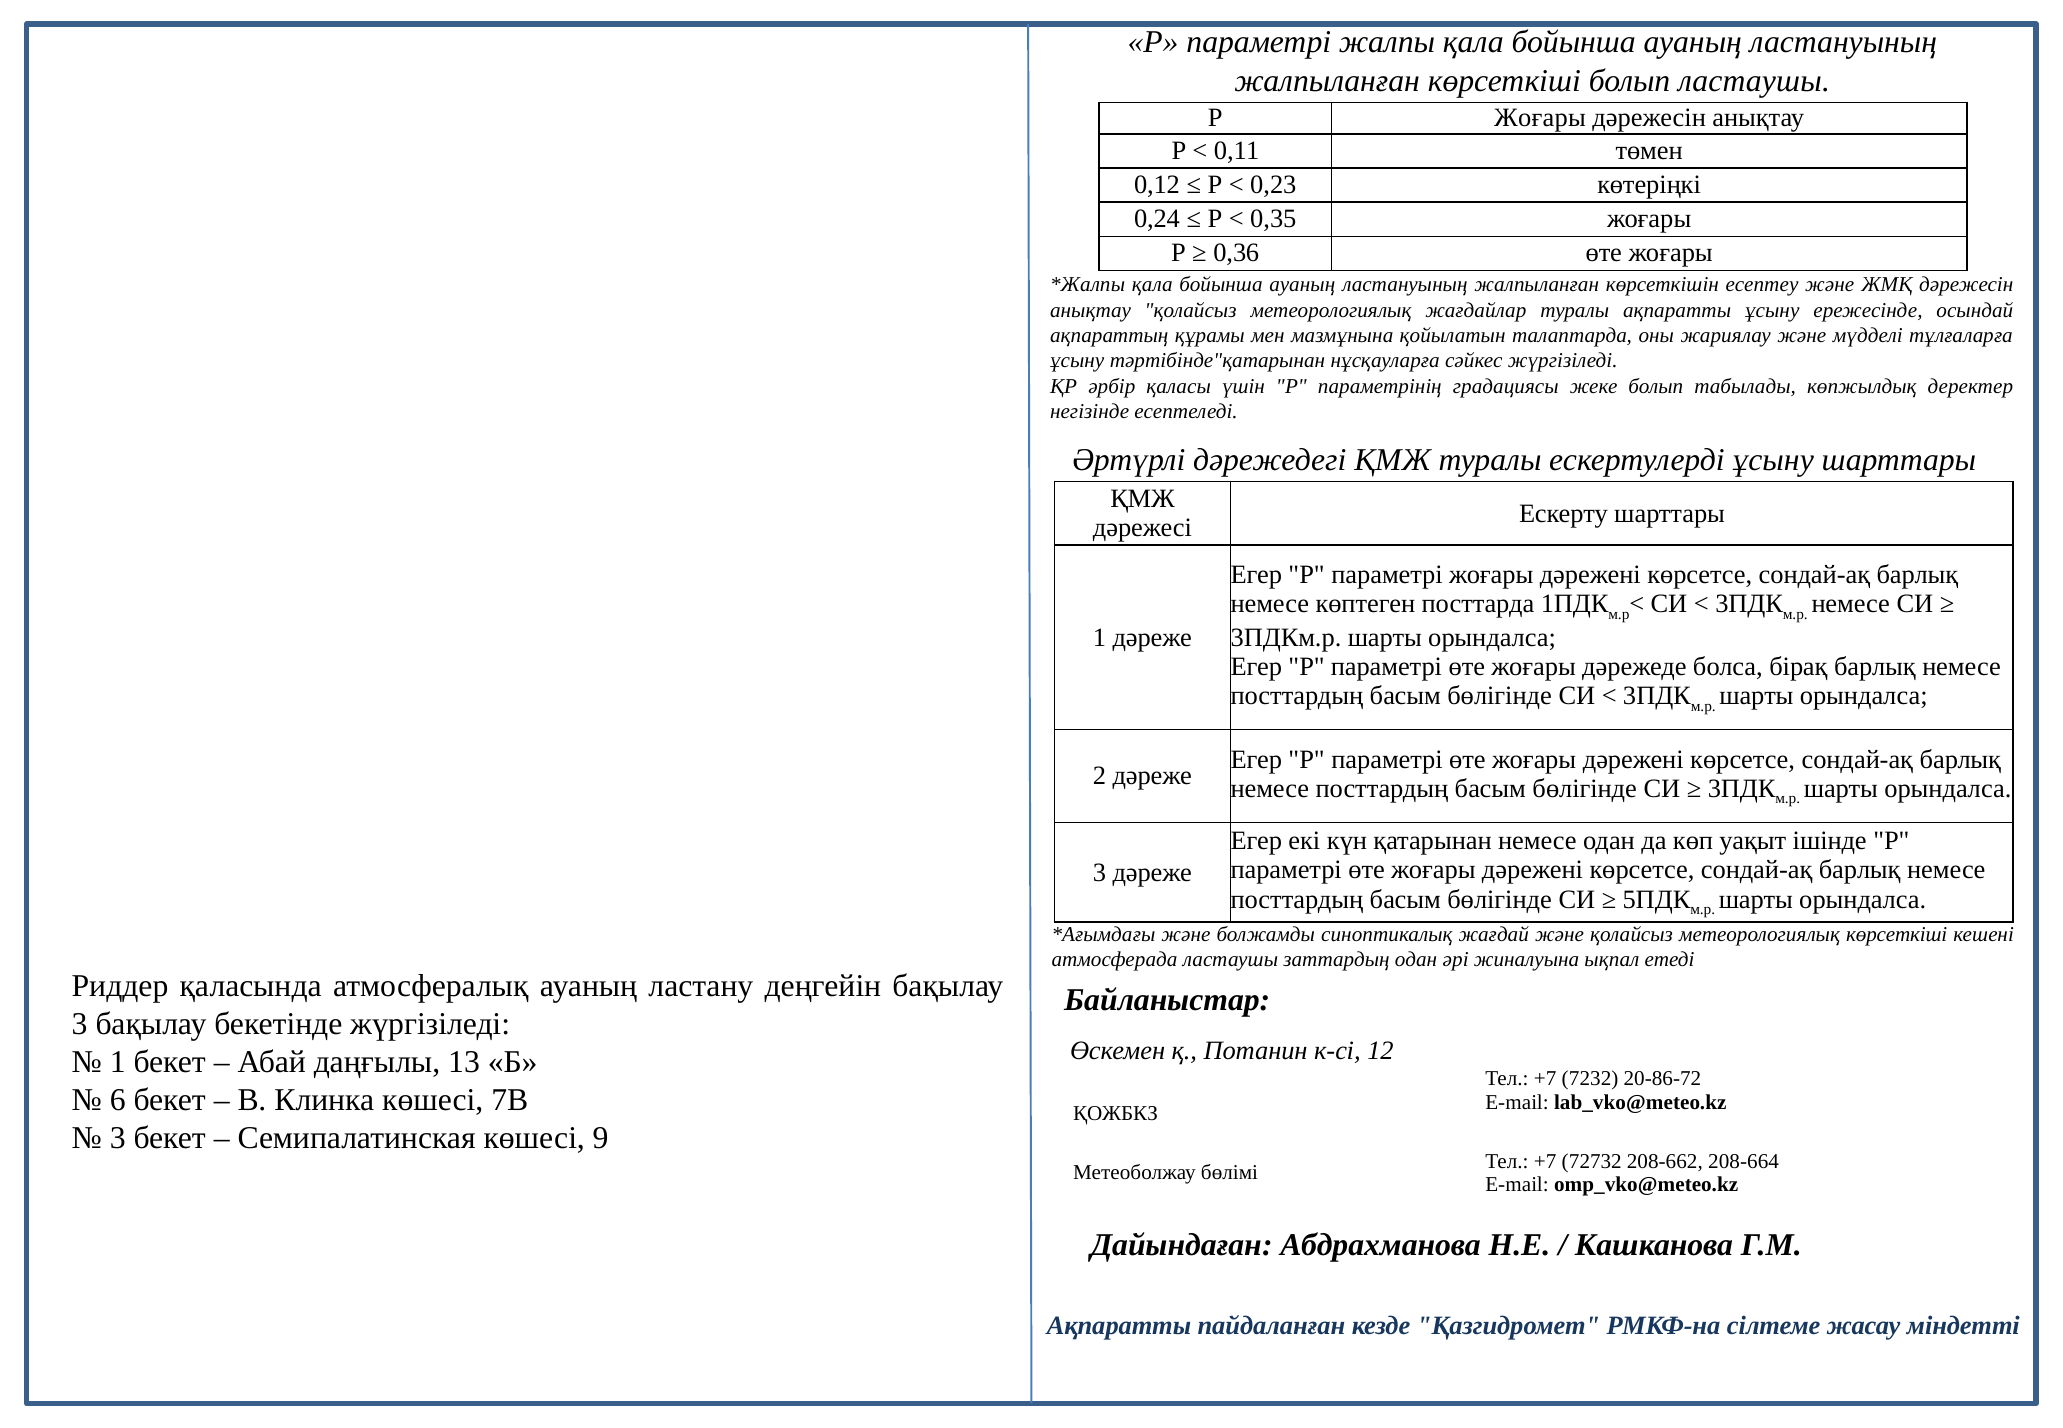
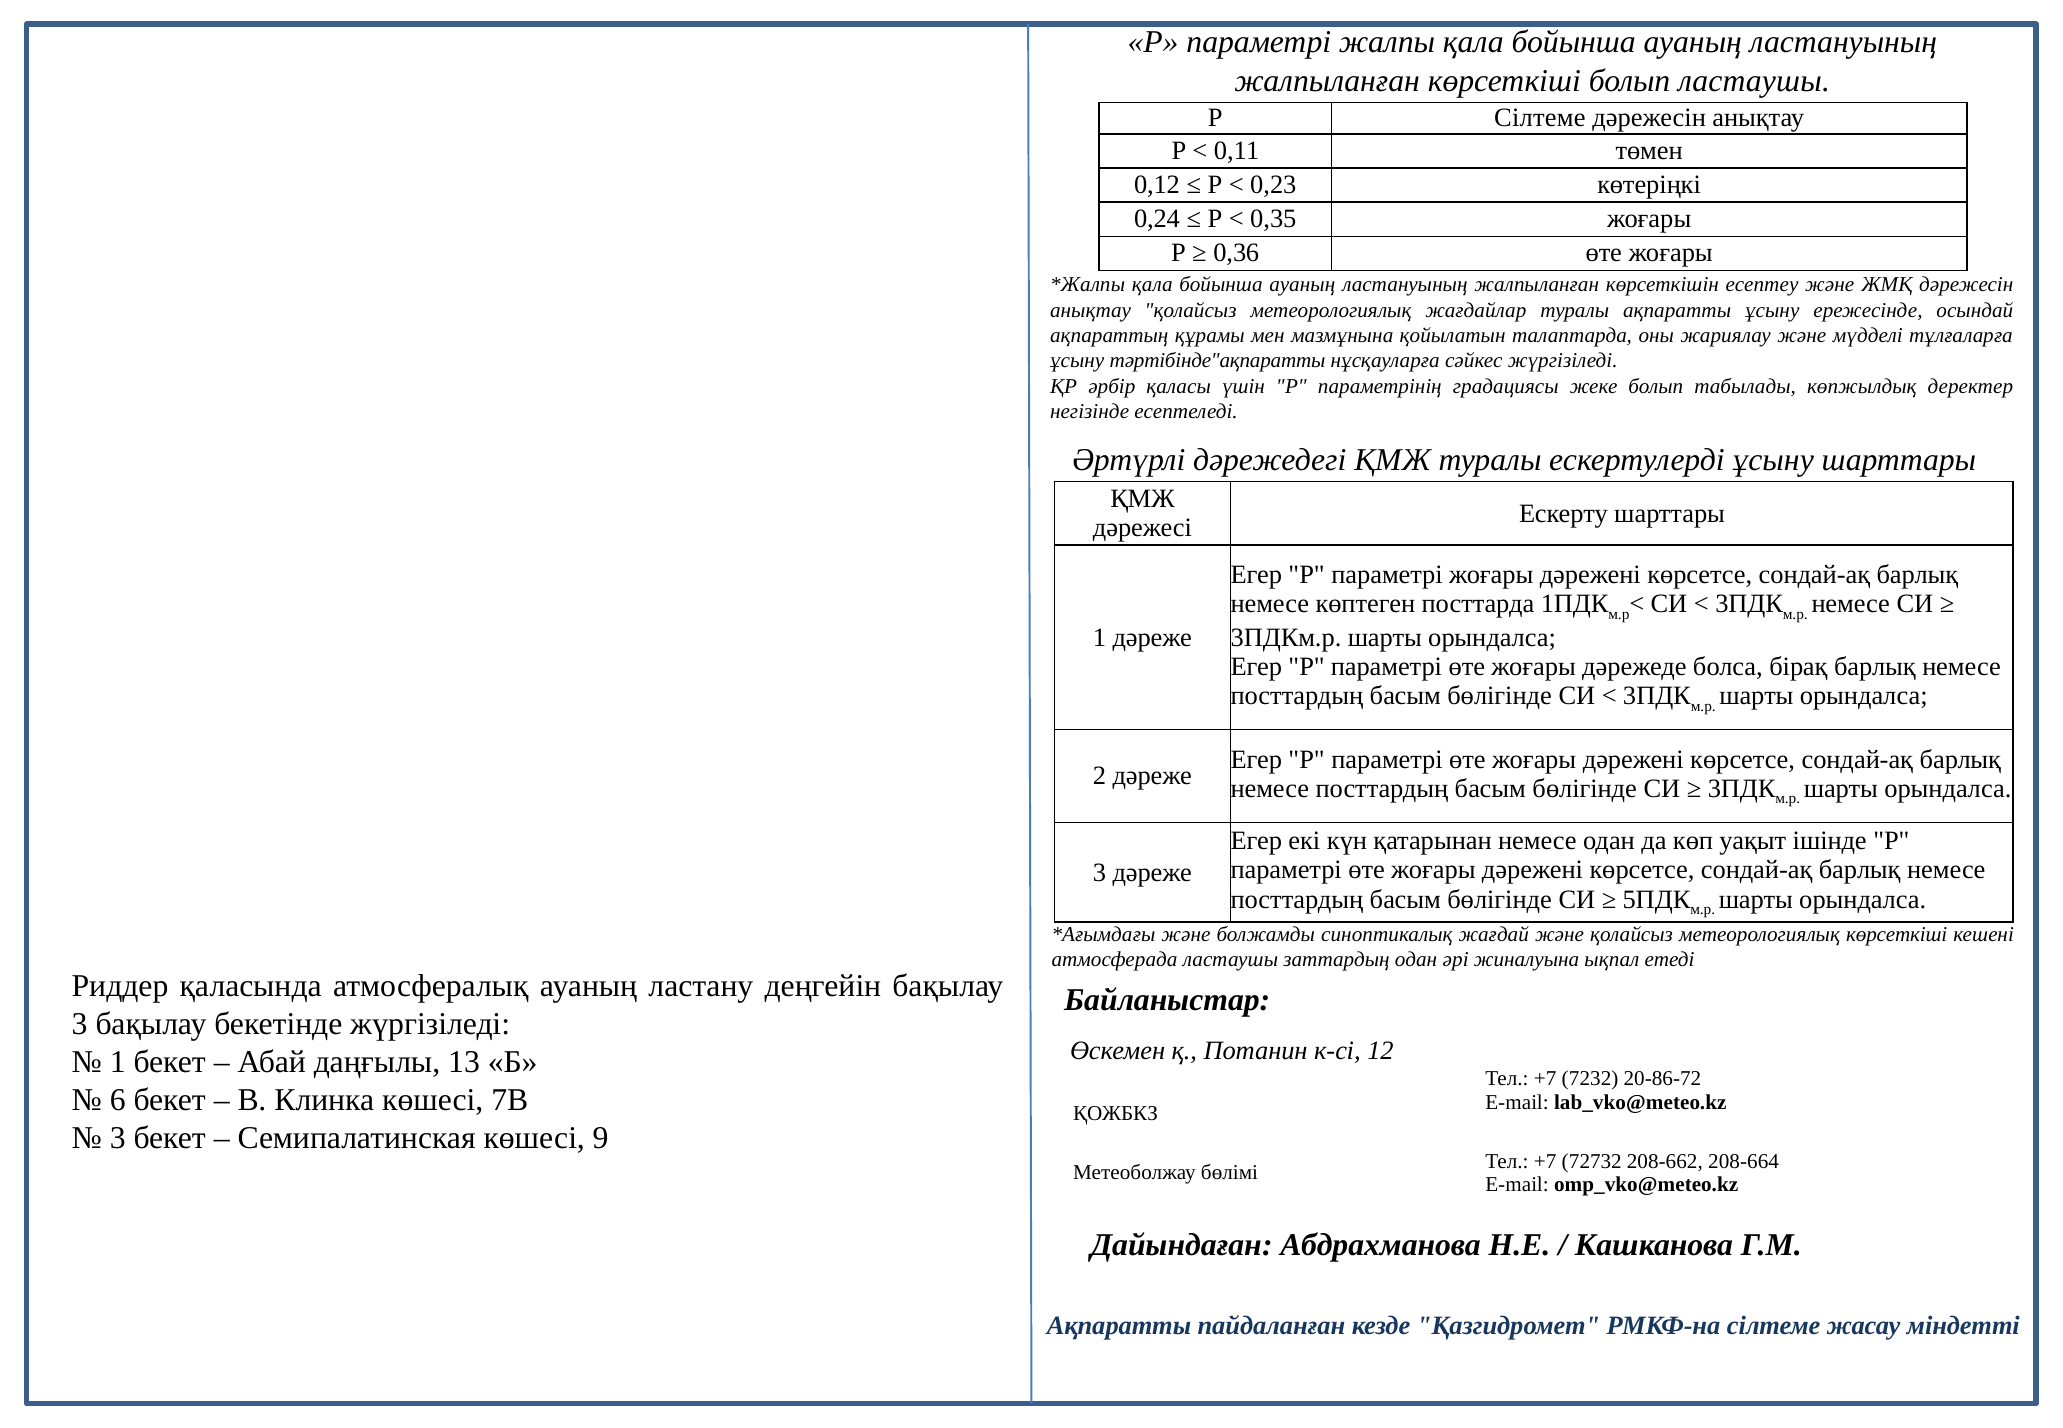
Р Жоғары: Жоғары -> Сілтеме
тәртібінде"қатарынан: тәртібінде"қатарынан -> тәртібінде"ақпаратты
